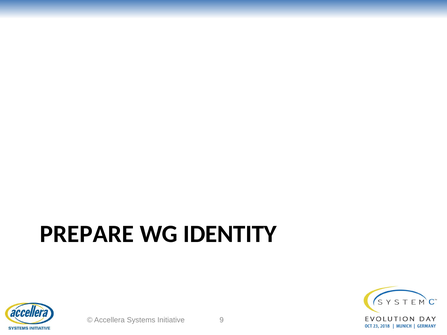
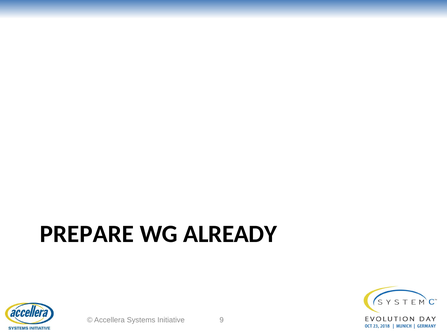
IDENTITY: IDENTITY -> ALREADY
